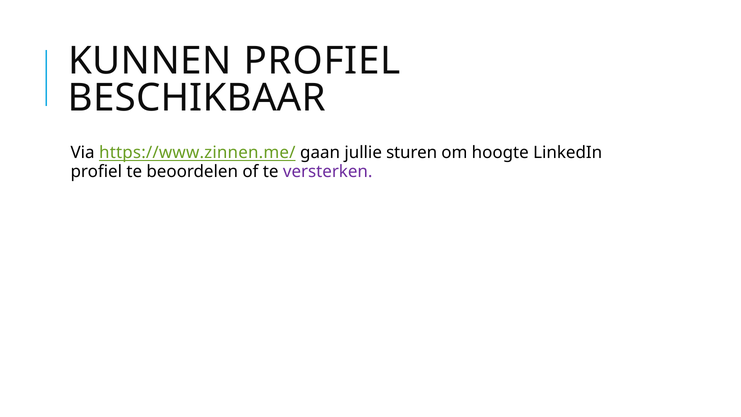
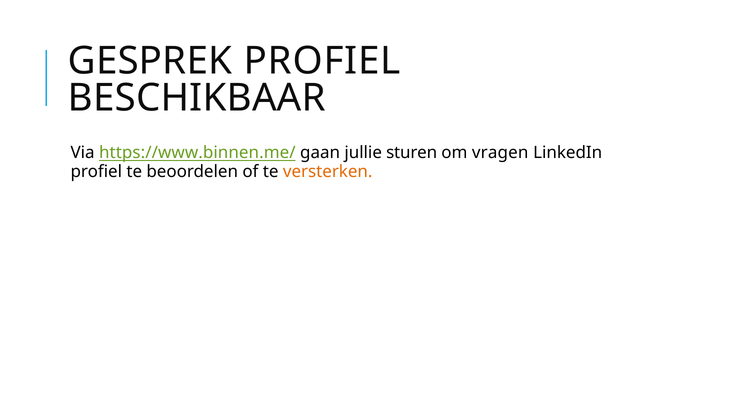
KUNNEN: KUNNEN -> GESPREK
https://www.zinnen.me/: https://www.zinnen.me/ -> https://www.binnen.me/
hoogte: hoogte -> vragen
versterken colour: purple -> orange
